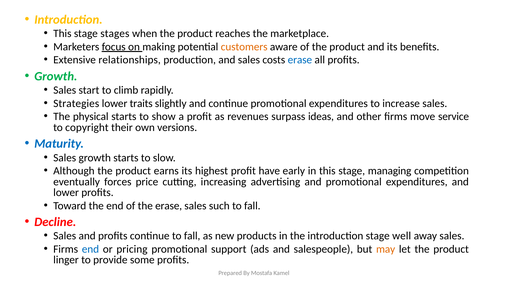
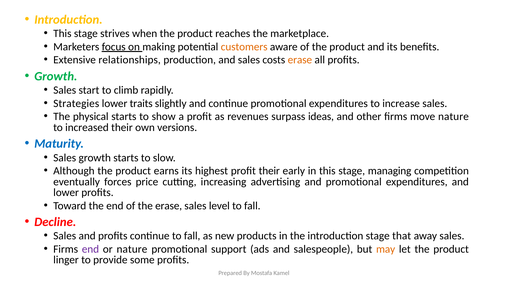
stages: stages -> strives
erase at (300, 60) colour: blue -> orange
move service: service -> nature
copyright: copyright -> increased
profit have: have -> their
such: such -> level
well: well -> that
end at (90, 249) colour: blue -> purple
or pricing: pricing -> nature
